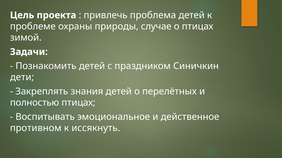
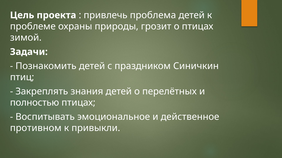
случае: случае -> грозит
дети: дети -> птиц
иссякнуть: иссякнуть -> привыкли
